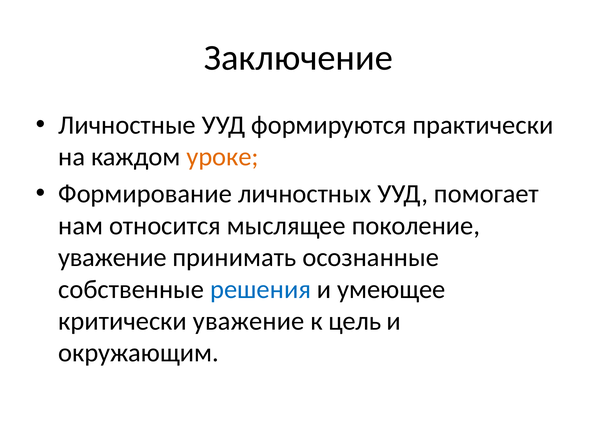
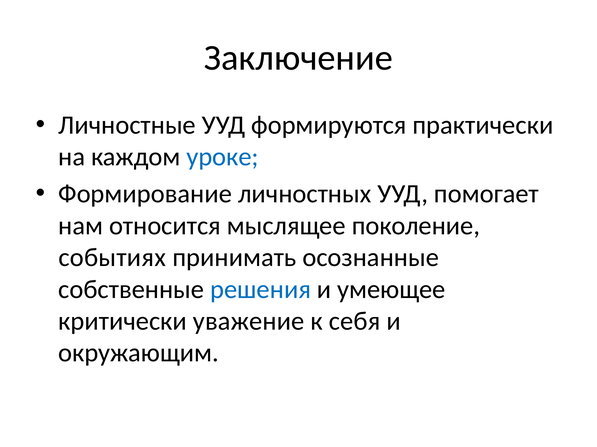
уроке colour: orange -> blue
уважение at (112, 258): уважение -> событиях
цель: цель -> себя
